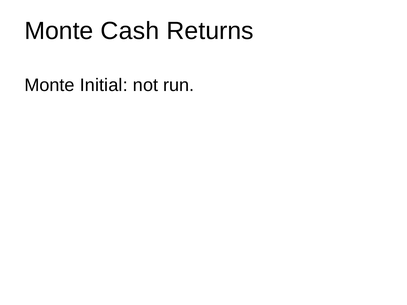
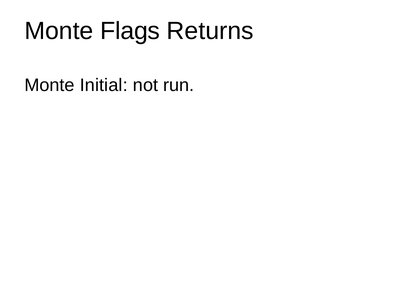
Cash: Cash -> Flags
